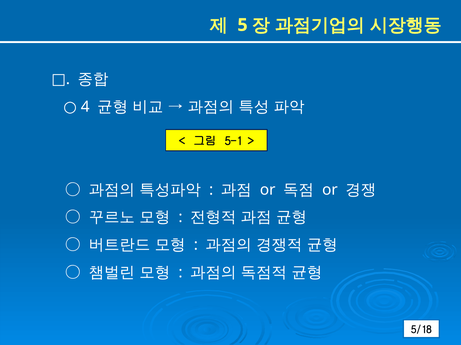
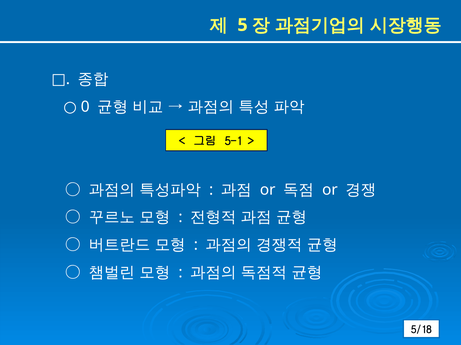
4: 4 -> 0
